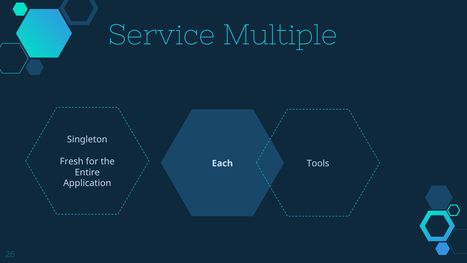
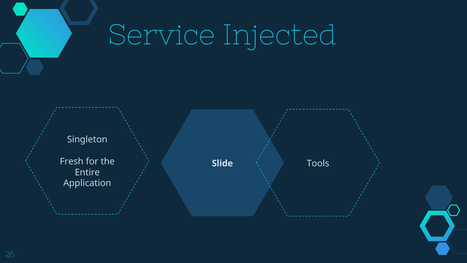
Multiple: Multiple -> Injected
Each: Each -> Slide
